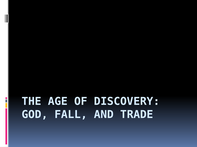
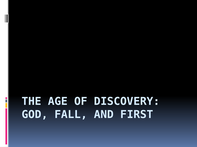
TRADE: TRADE -> FIRST
